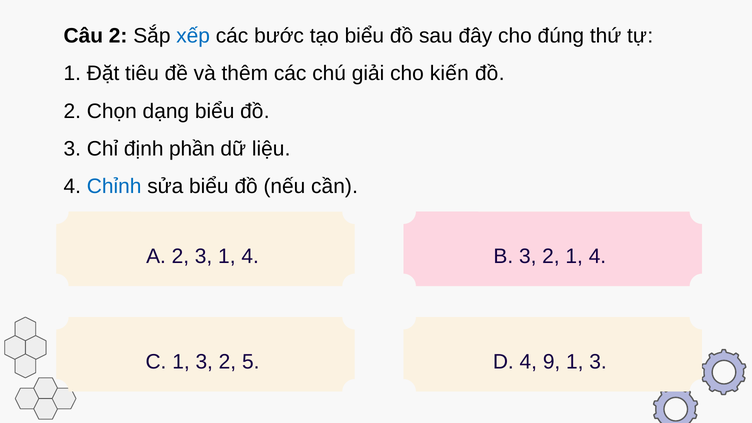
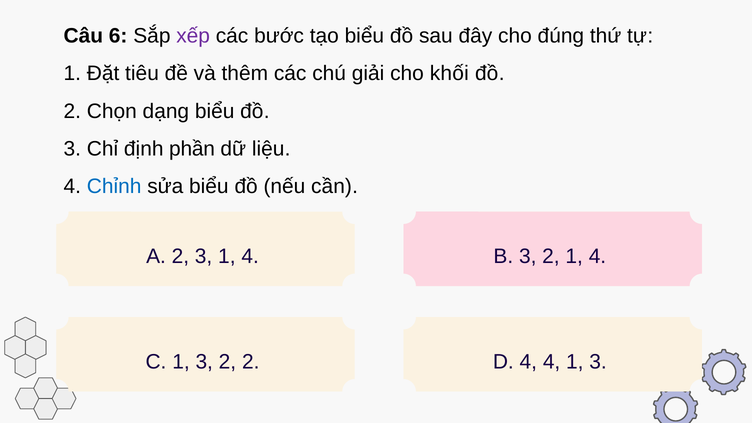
Câu 2: 2 -> 6
xếp colour: blue -> purple
kiến: kiến -> khối
2 5: 5 -> 2
4 9: 9 -> 4
